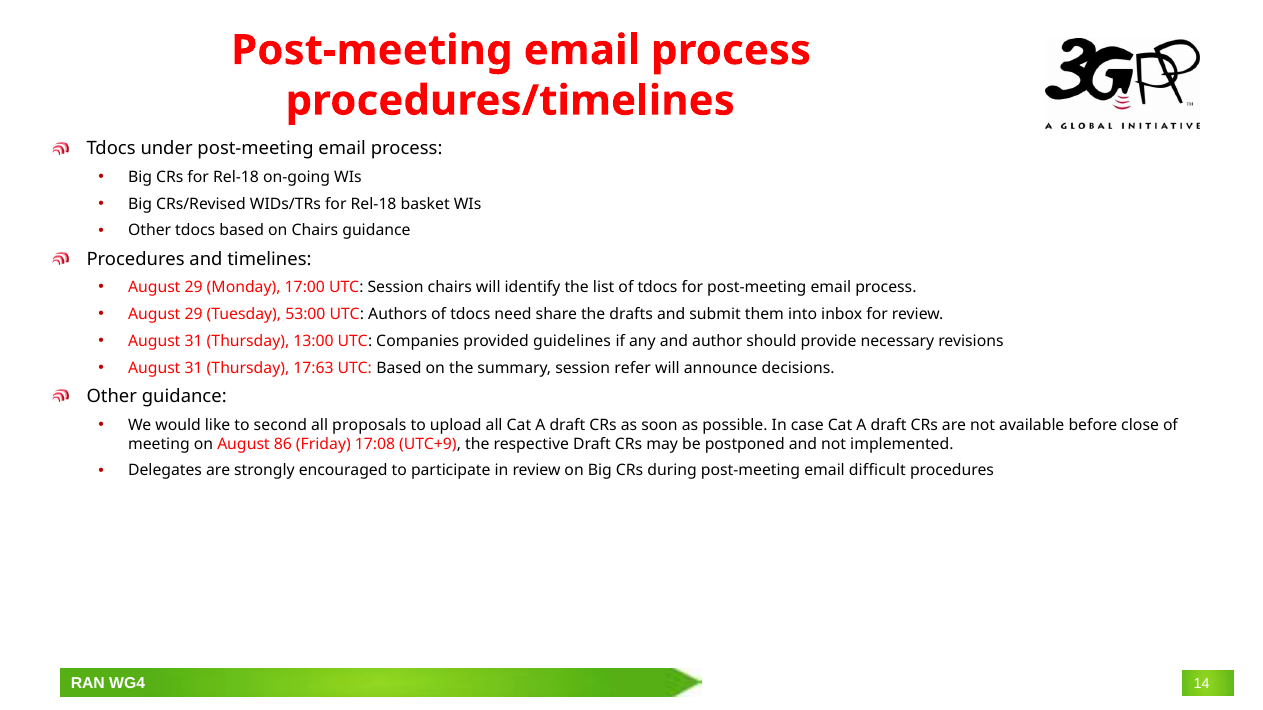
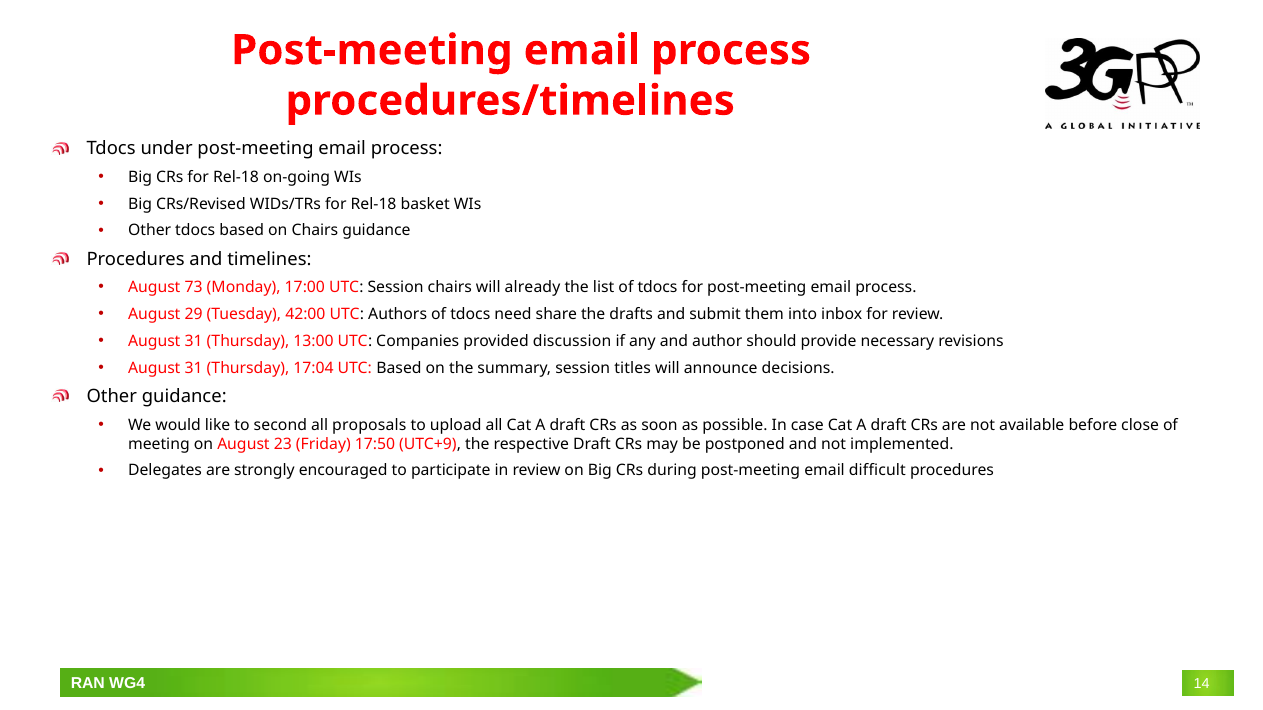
29 at (194, 288): 29 -> 73
identify: identify -> already
53:00: 53:00 -> 42:00
guidelines: guidelines -> discussion
17:63: 17:63 -> 17:04
refer: refer -> titles
86: 86 -> 23
17:08: 17:08 -> 17:50
